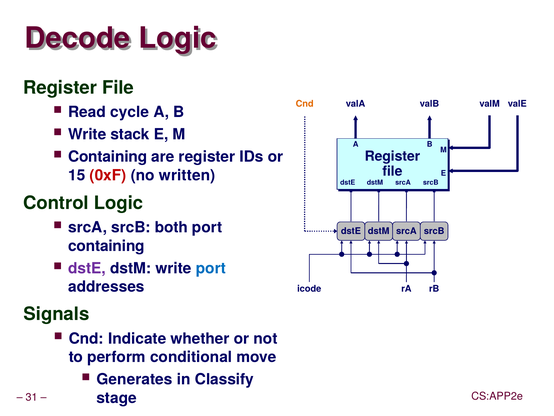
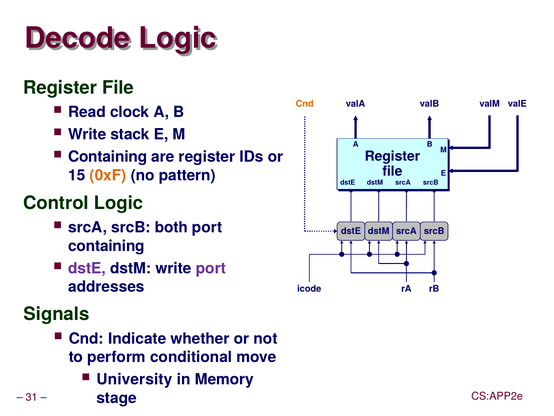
cycle: cycle -> clock
0xF colour: red -> orange
written: written -> pattern
port at (211, 268) colour: blue -> purple
Generates: Generates -> University
Classify: Classify -> Memory
